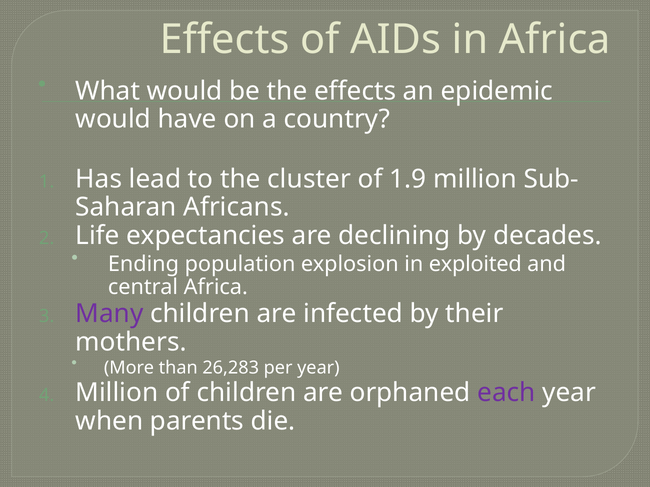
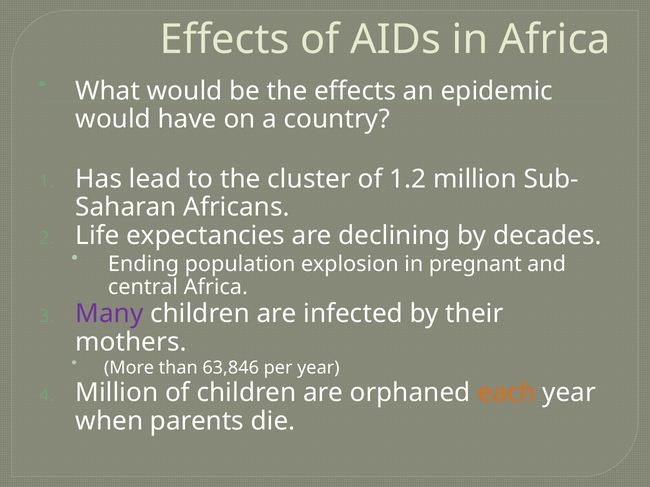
1.9: 1.9 -> 1.2
exploited: exploited -> pregnant
26,283: 26,283 -> 63,846
each colour: purple -> orange
